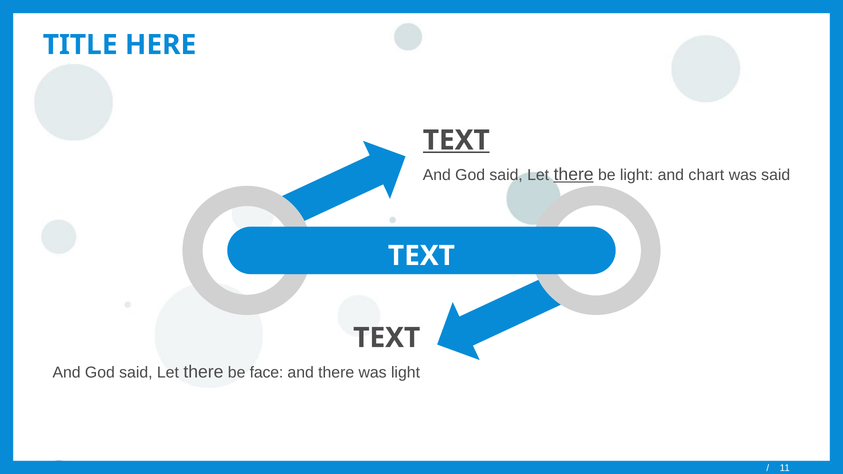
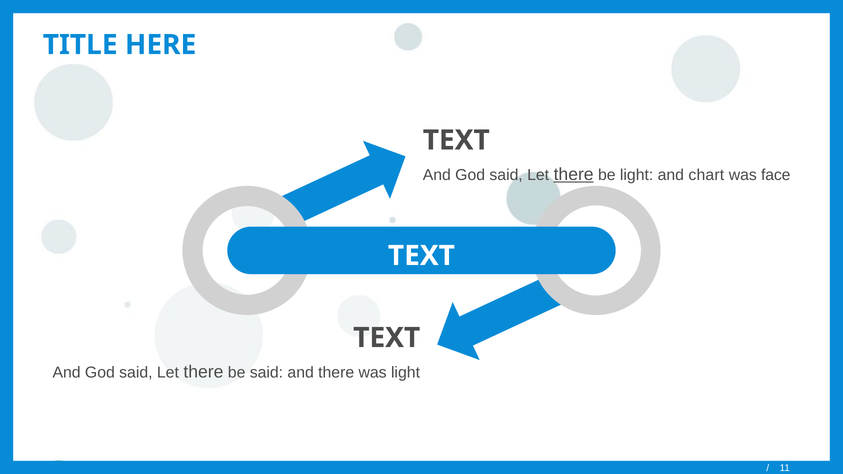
TEXT at (456, 140) underline: present -> none
was said: said -> face
be face: face -> said
